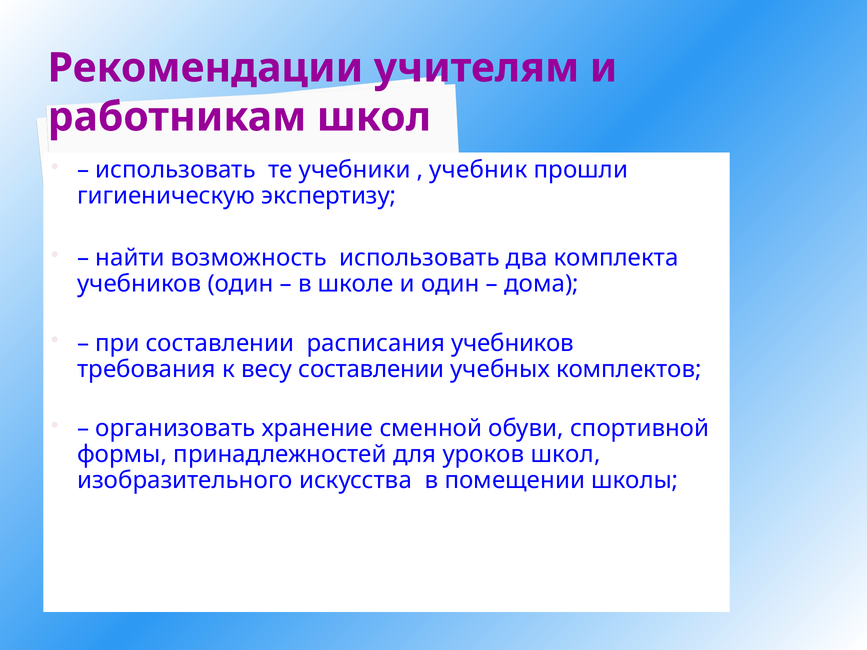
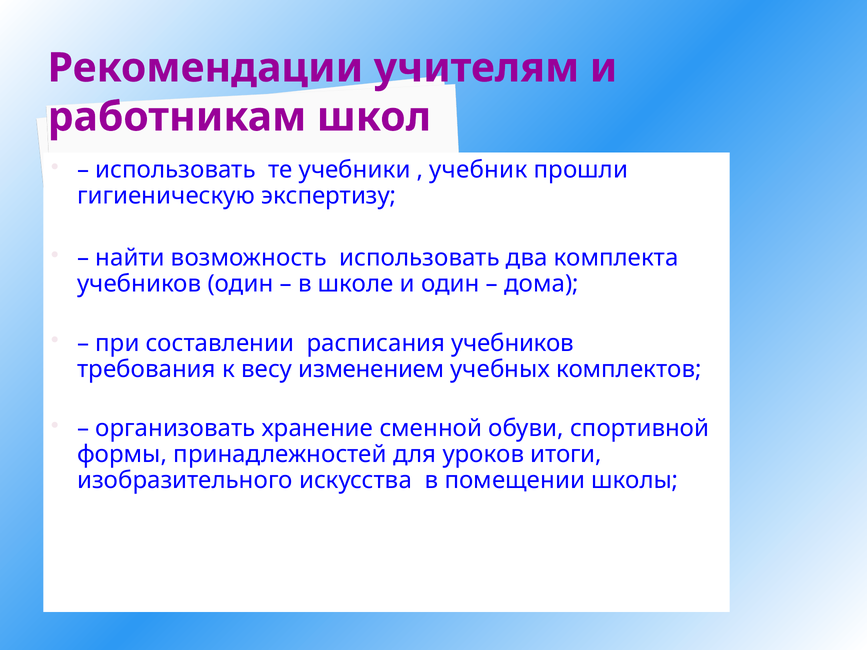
весу составлении: составлении -> изменением
уроков школ: школ -> итоги
